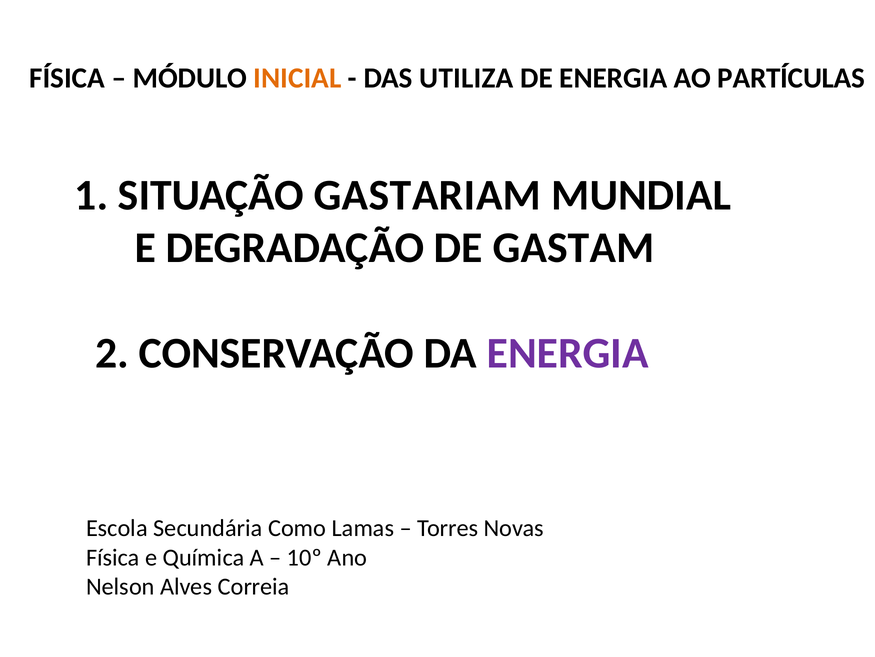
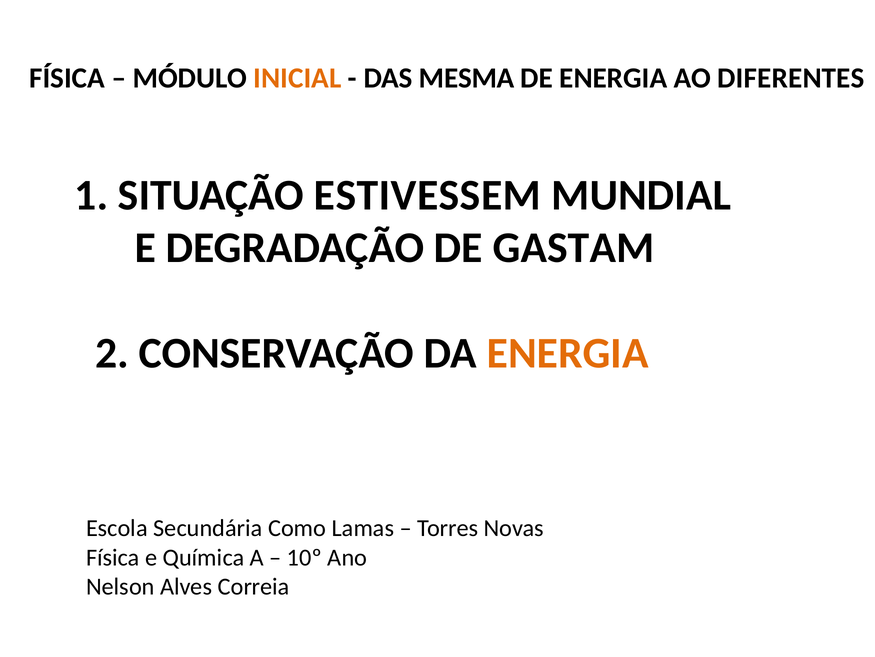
UTILIZA: UTILIZA -> MESMA
PARTÍCULAS: PARTÍCULAS -> DIFERENTES
GASTARIAM: GASTARIAM -> ESTIVESSEM
ENERGIA at (568, 353) colour: purple -> orange
